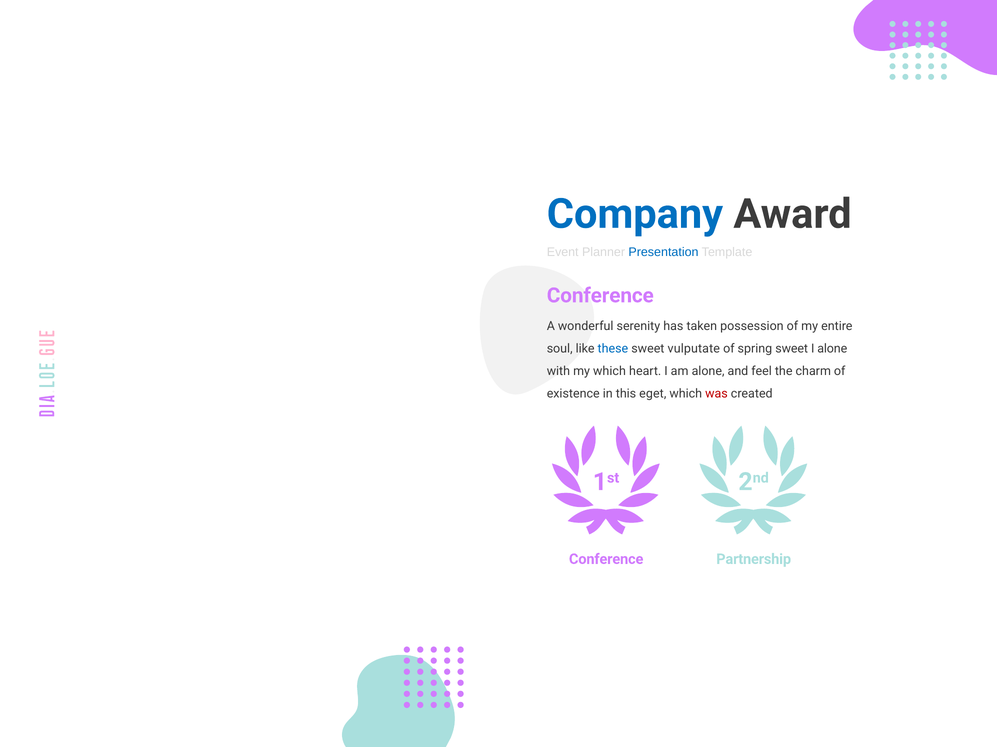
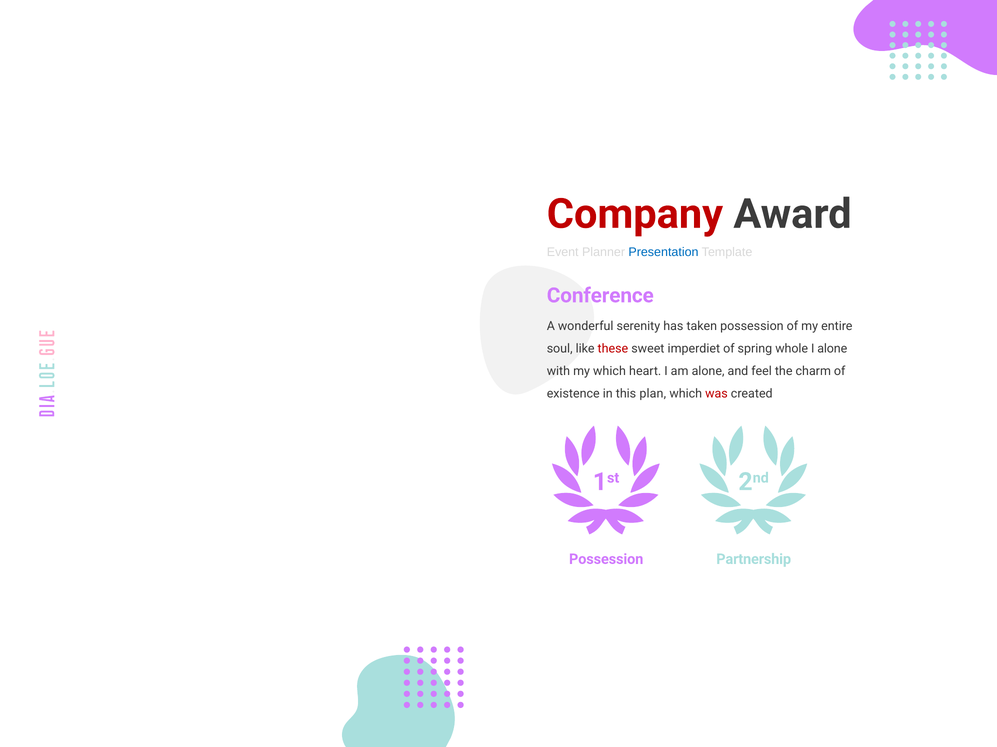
Company colour: blue -> red
these colour: blue -> red
vulputate: vulputate -> imperdiet
spring sweet: sweet -> whole
eget: eget -> plan
Conference at (606, 560): Conference -> Possession
